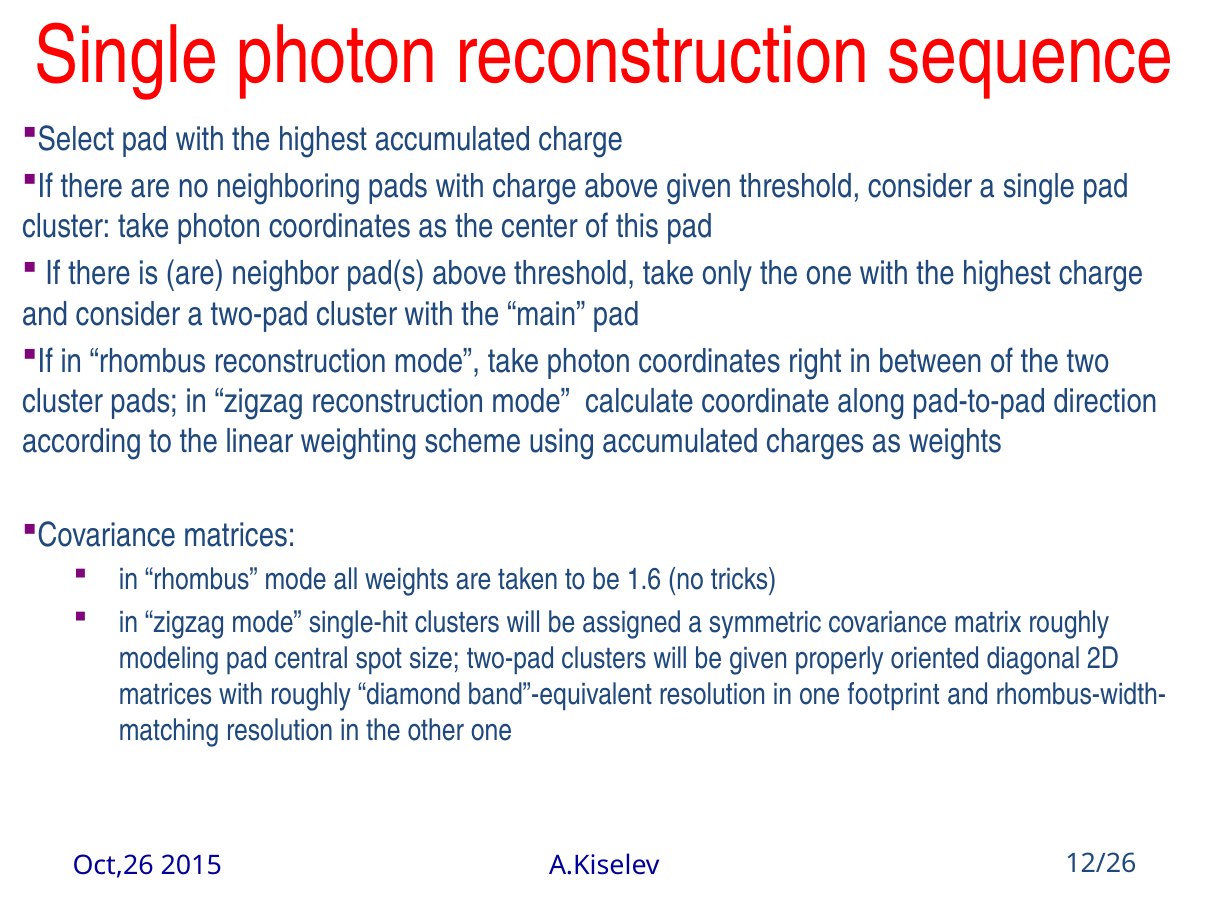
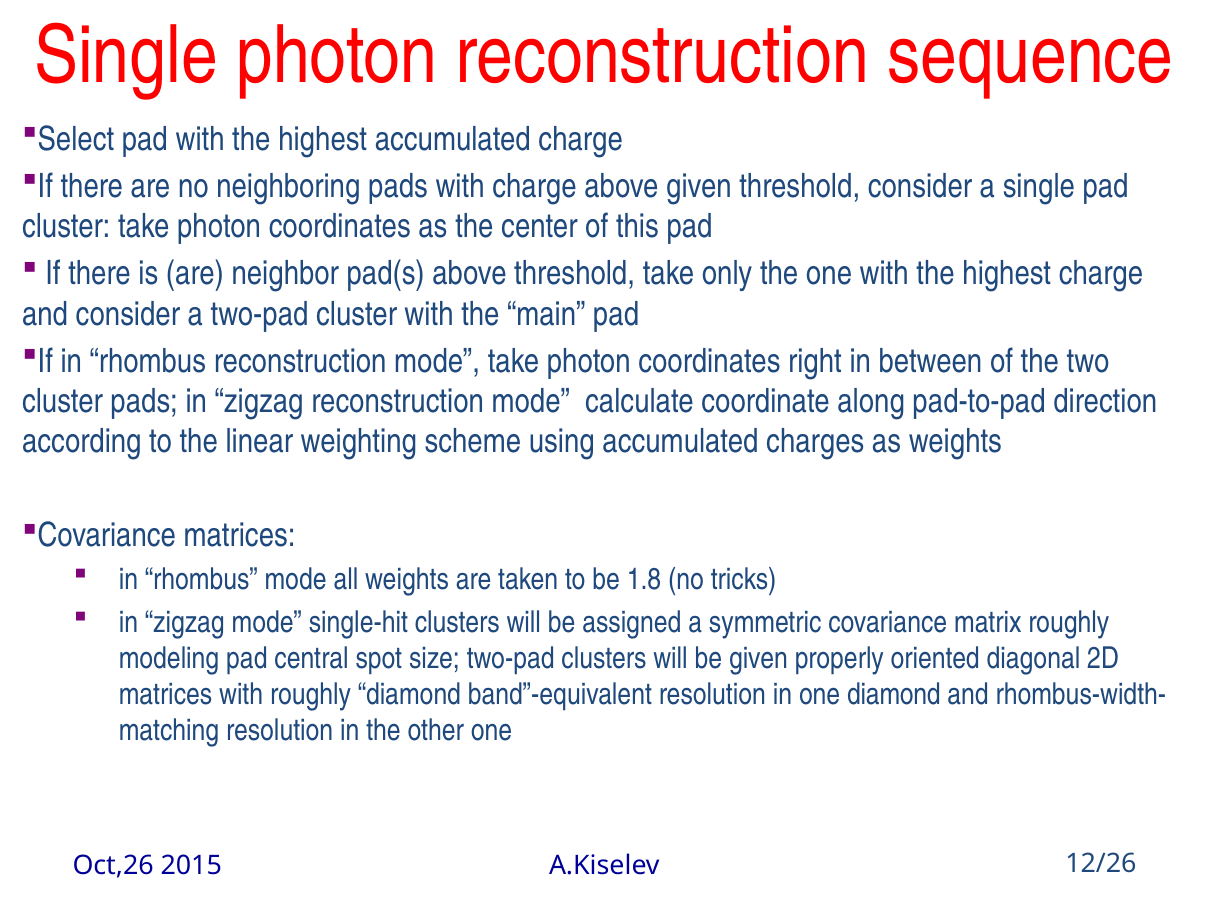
1.6: 1.6 -> 1.8
one footprint: footprint -> diamond
